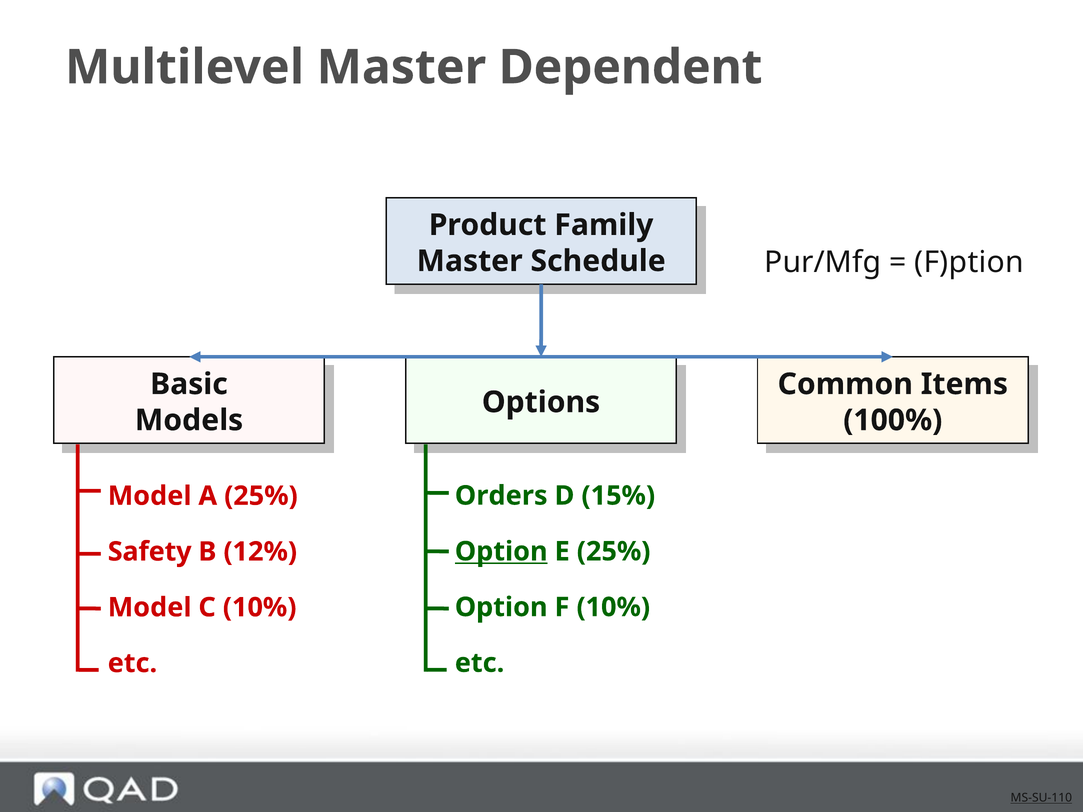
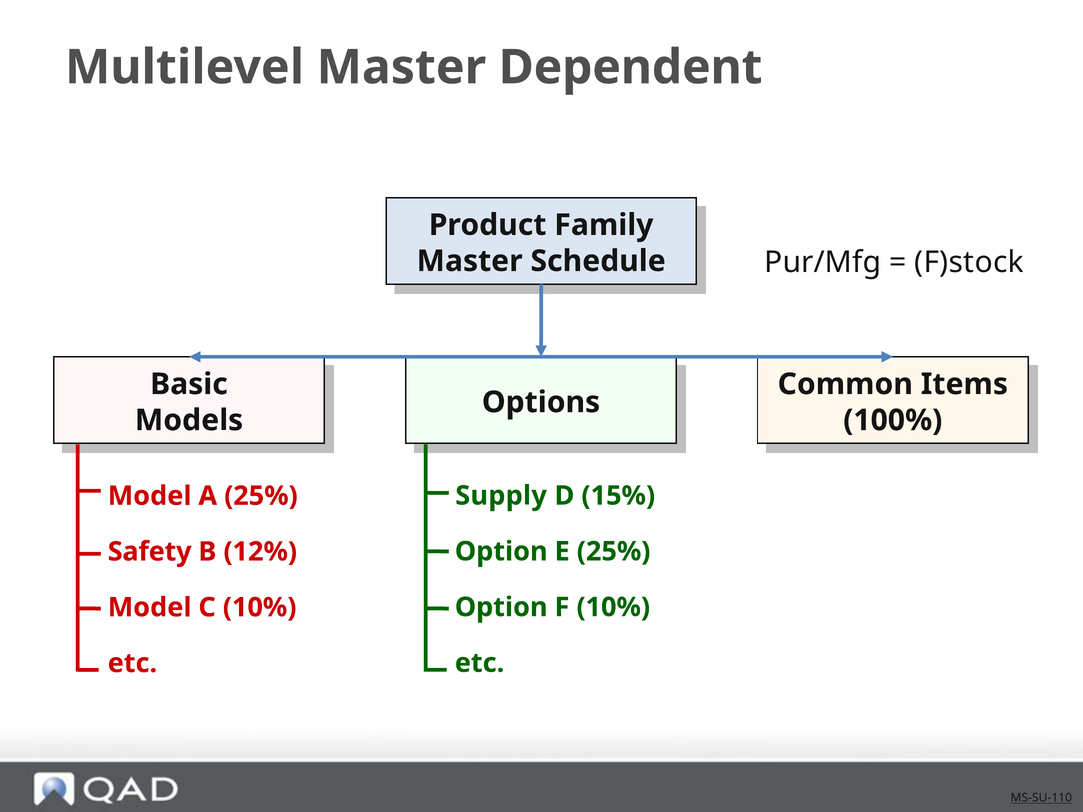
F)ption: F)ption -> F)stock
Orders: Orders -> Supply
Option at (501, 552) underline: present -> none
